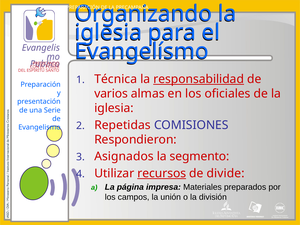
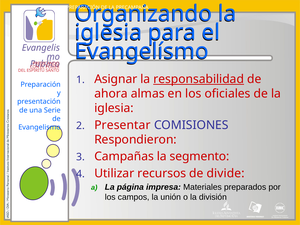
Técnica: Técnica -> Asignar
varios: varios -> ahora
Repetidas: Repetidas -> Presentar
Asignados: Asignados -> Campañas
recursos underline: present -> none
